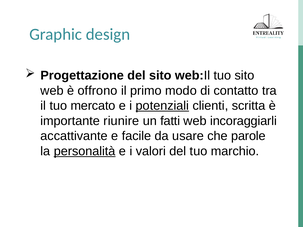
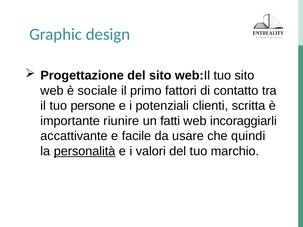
offrono: offrono -> sociale
modo: modo -> fattori
mercato: mercato -> persone
potenziali underline: present -> none
parole: parole -> quindi
